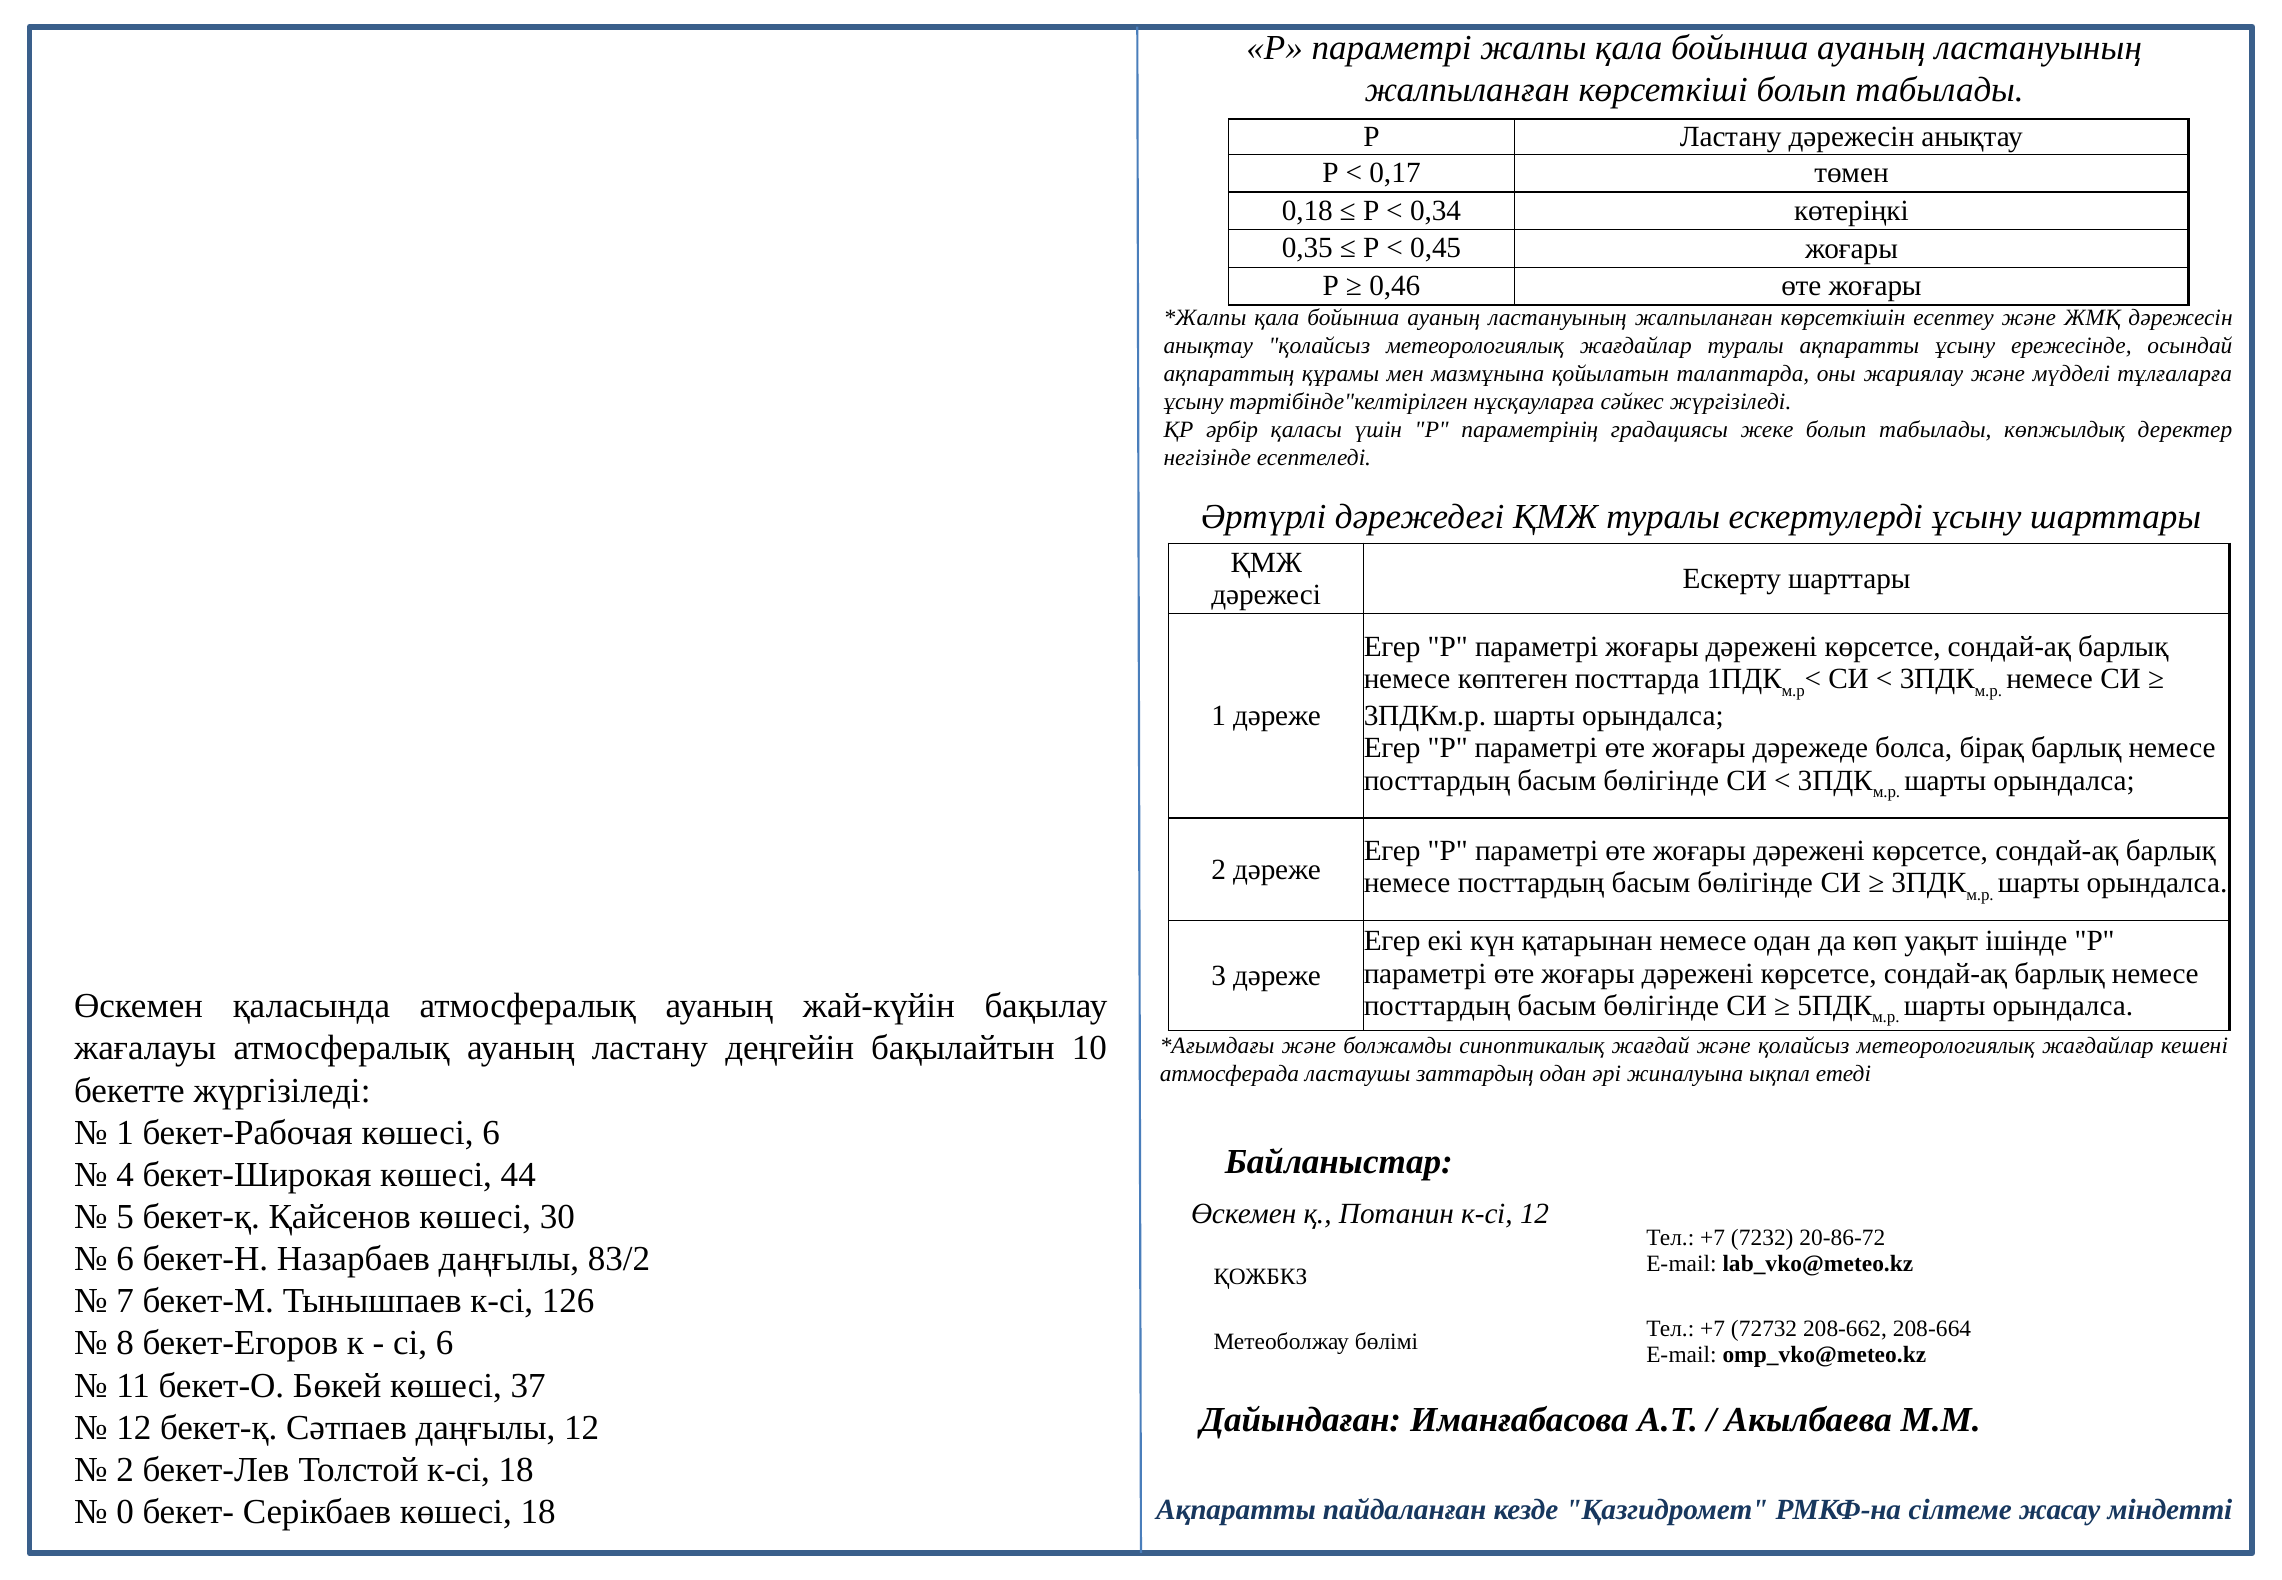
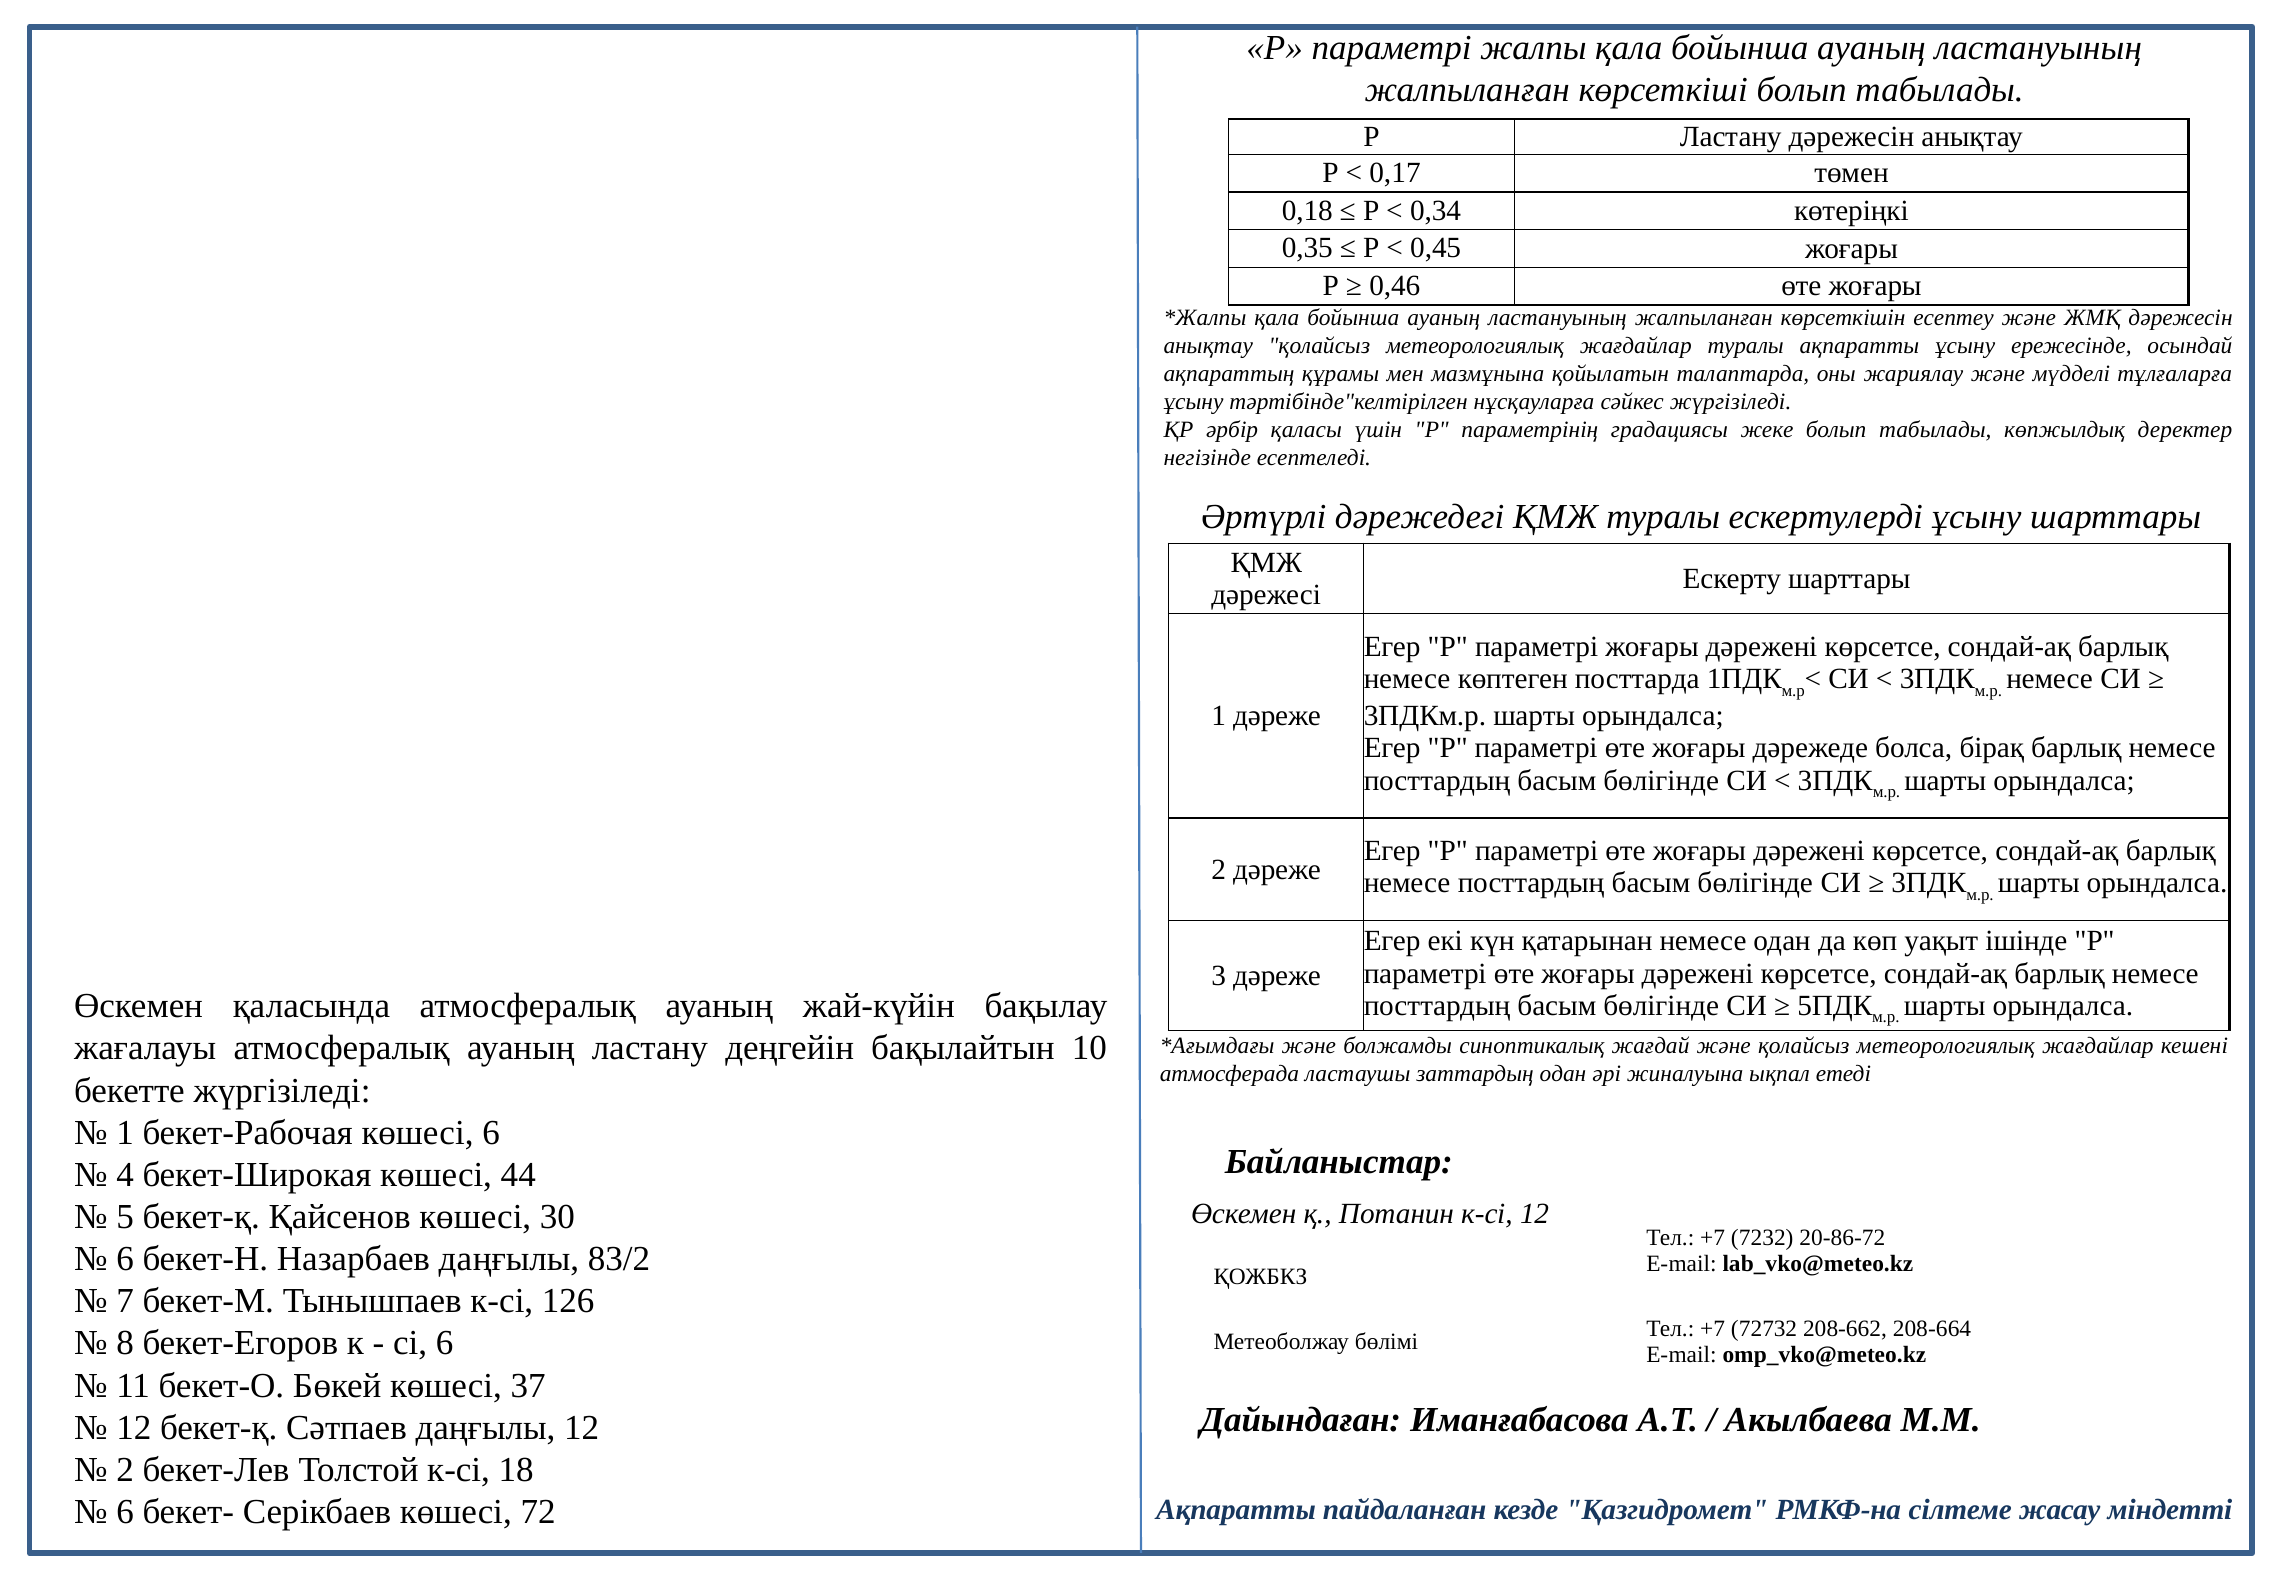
0 at (125, 1512): 0 -> 6
көшесі 18: 18 -> 72
